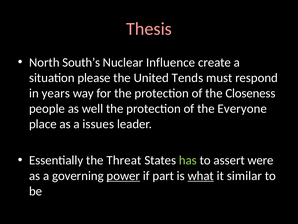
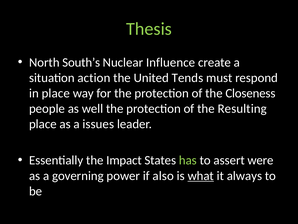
Thesis colour: pink -> light green
please: please -> action
in years: years -> place
Everyone: Everyone -> Resulting
Threat: Threat -> Impact
power underline: present -> none
part: part -> also
similar: similar -> always
